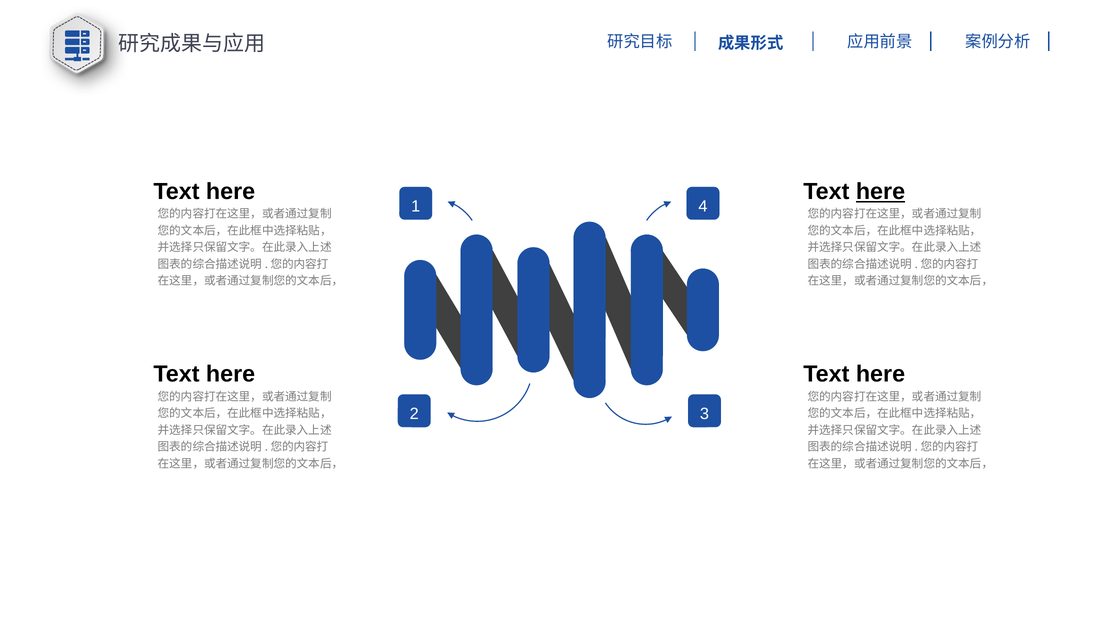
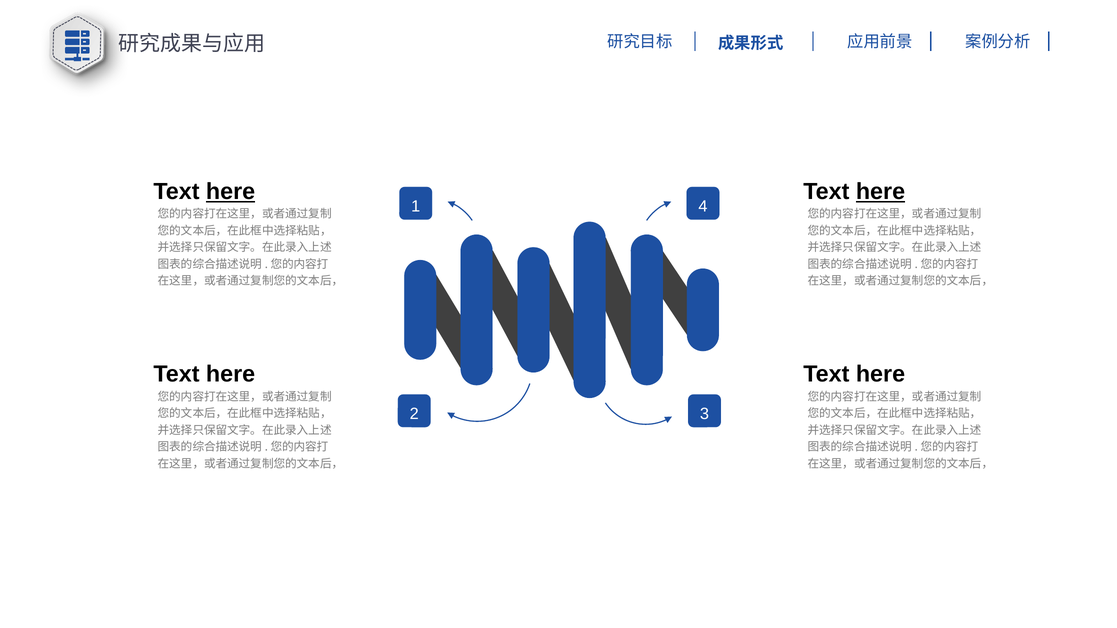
here at (231, 192) underline: none -> present
